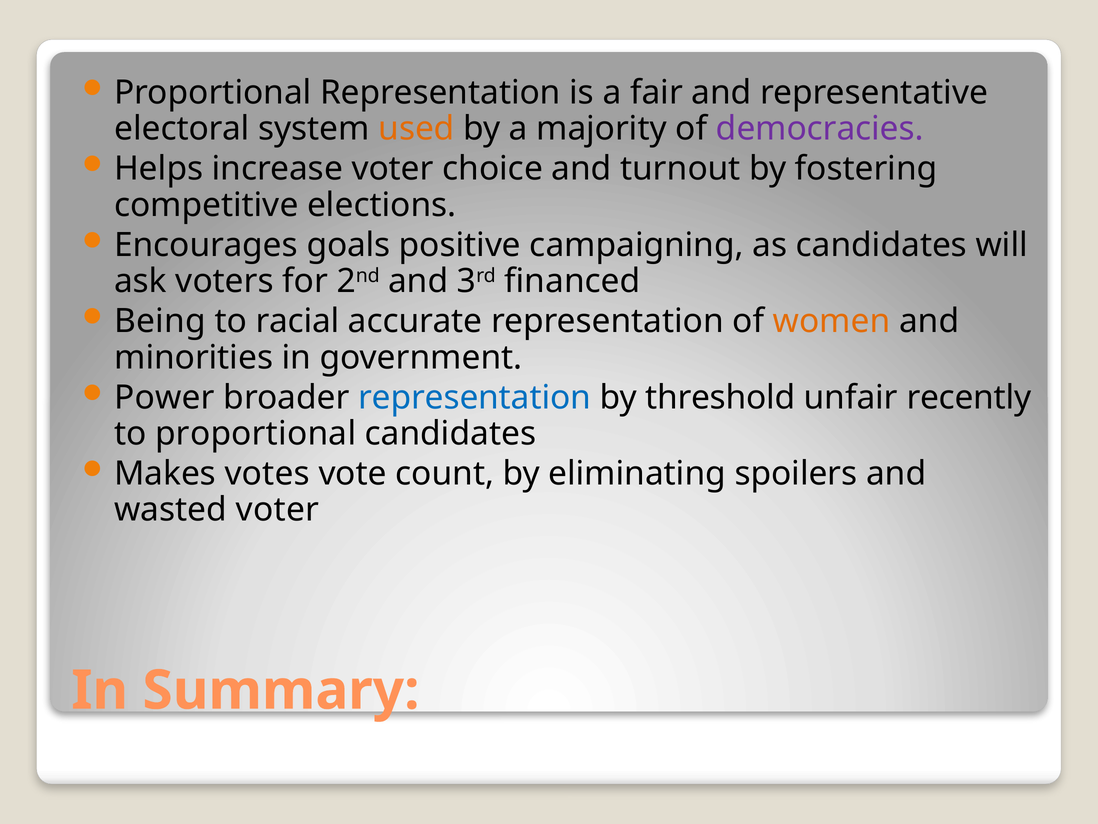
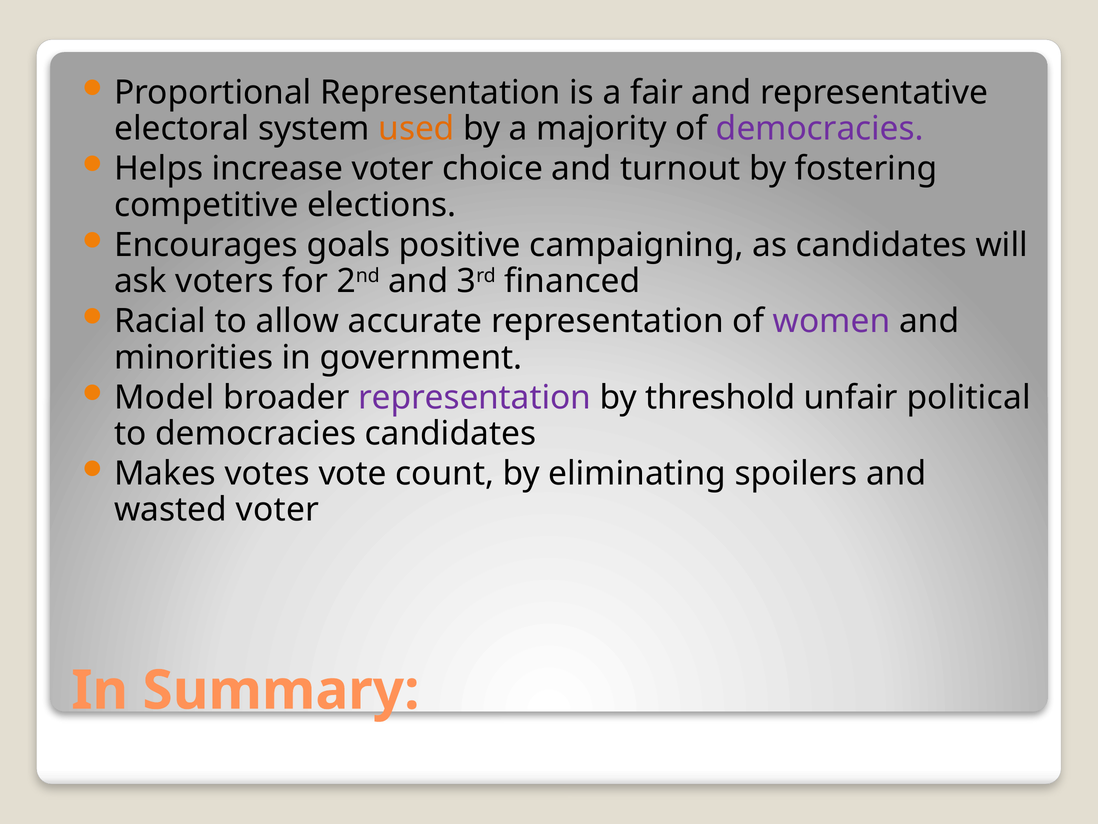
Being: Being -> Racial
racial: racial -> allow
women colour: orange -> purple
Power: Power -> Model
representation at (475, 397) colour: blue -> purple
recently: recently -> political
to proportional: proportional -> democracies
